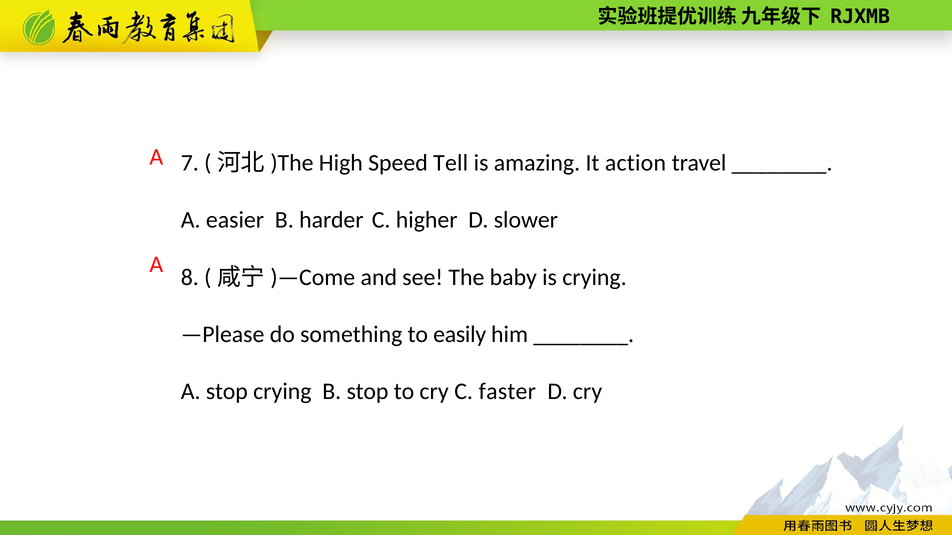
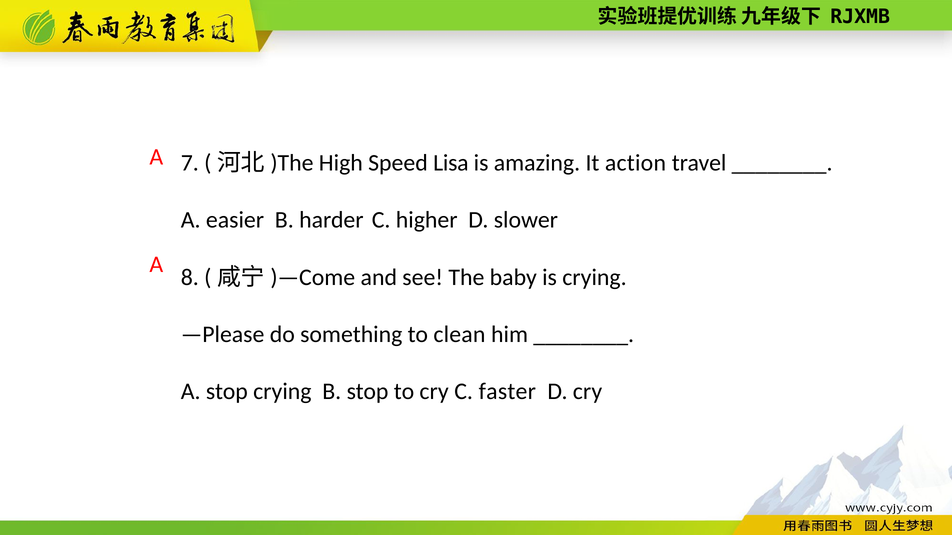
Tell: Tell -> Lisa
easily: easily -> clean
